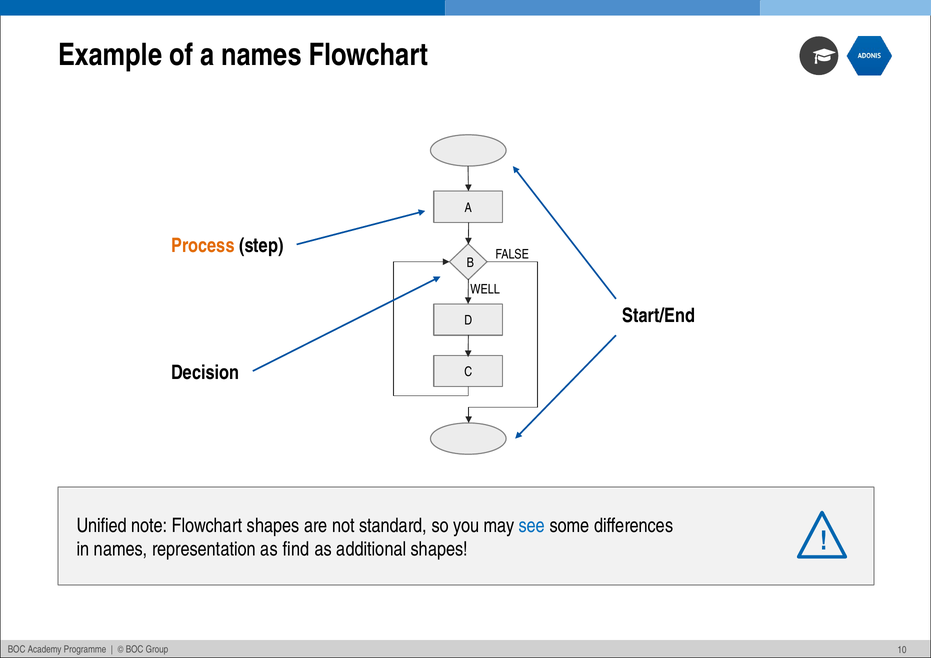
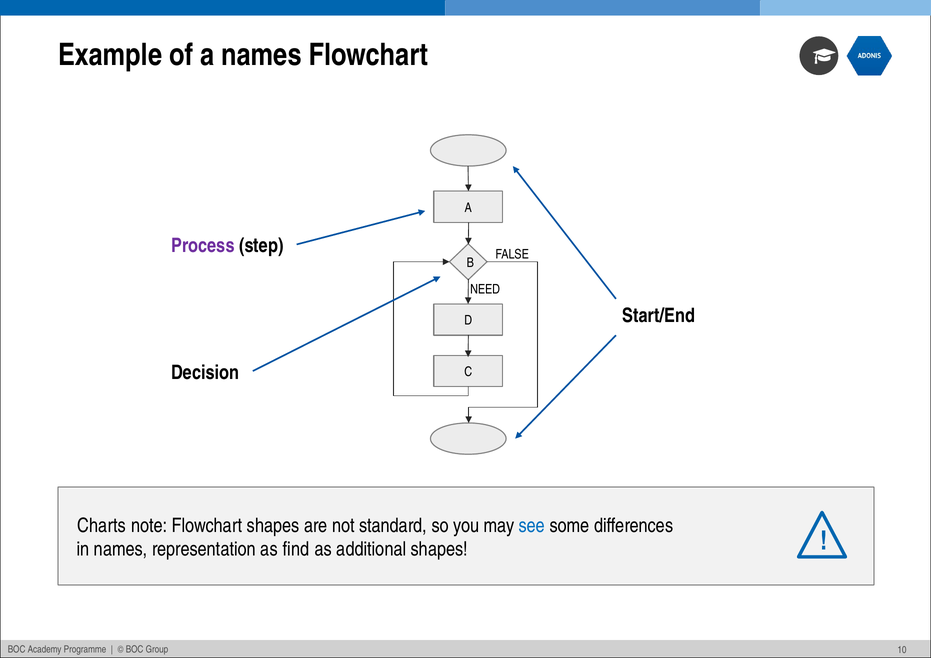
Process colour: orange -> purple
WELL: WELL -> NEED
Unified: Unified -> Charts
